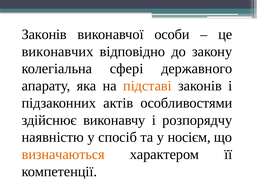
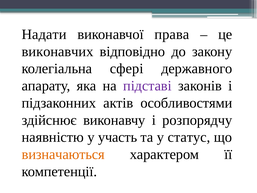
Законів at (44, 34): Законів -> Надати
особи: особи -> права
підставі colour: orange -> purple
спосіб: спосіб -> участь
носієм: носієм -> статус
